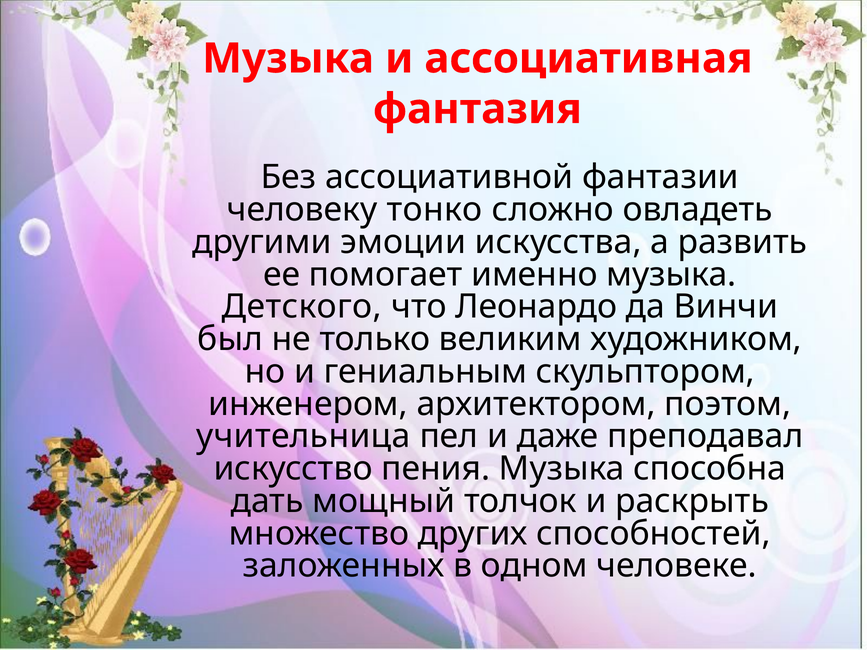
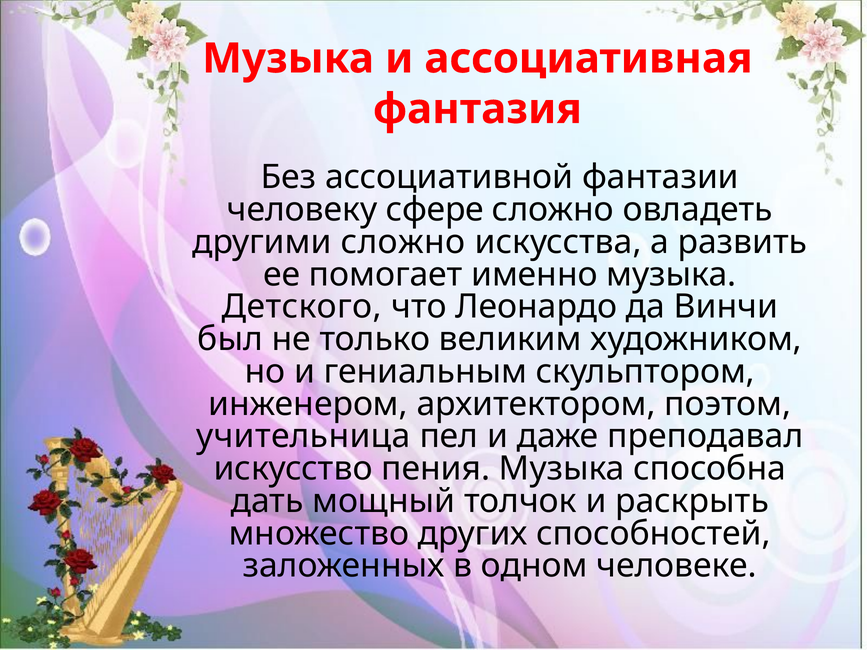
тонко: тонко -> сфере
другими эмоции: эмоции -> сложно
